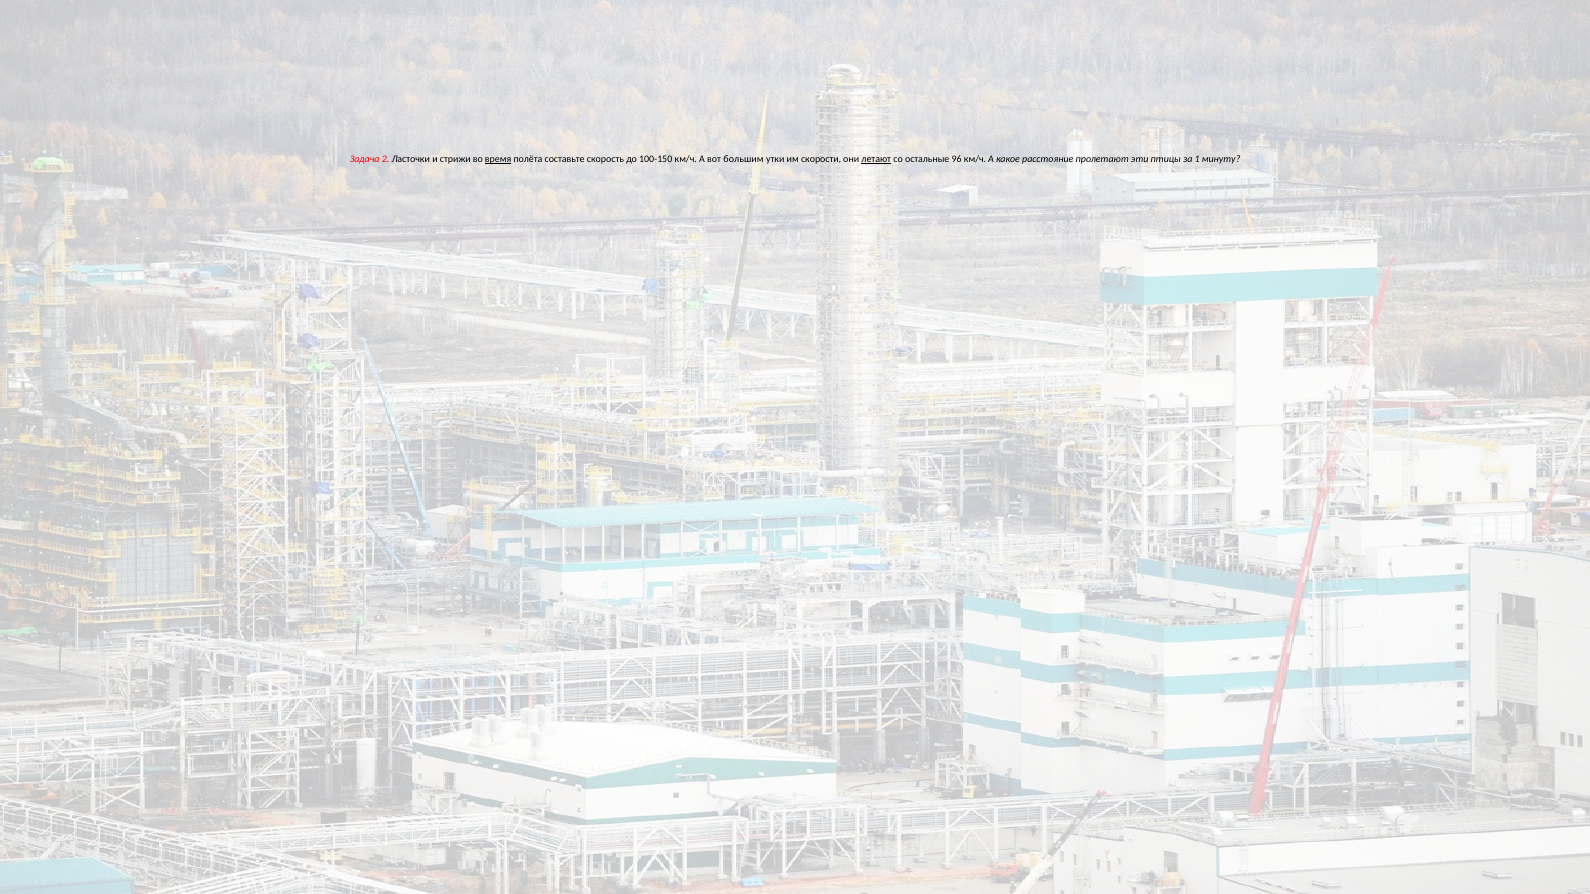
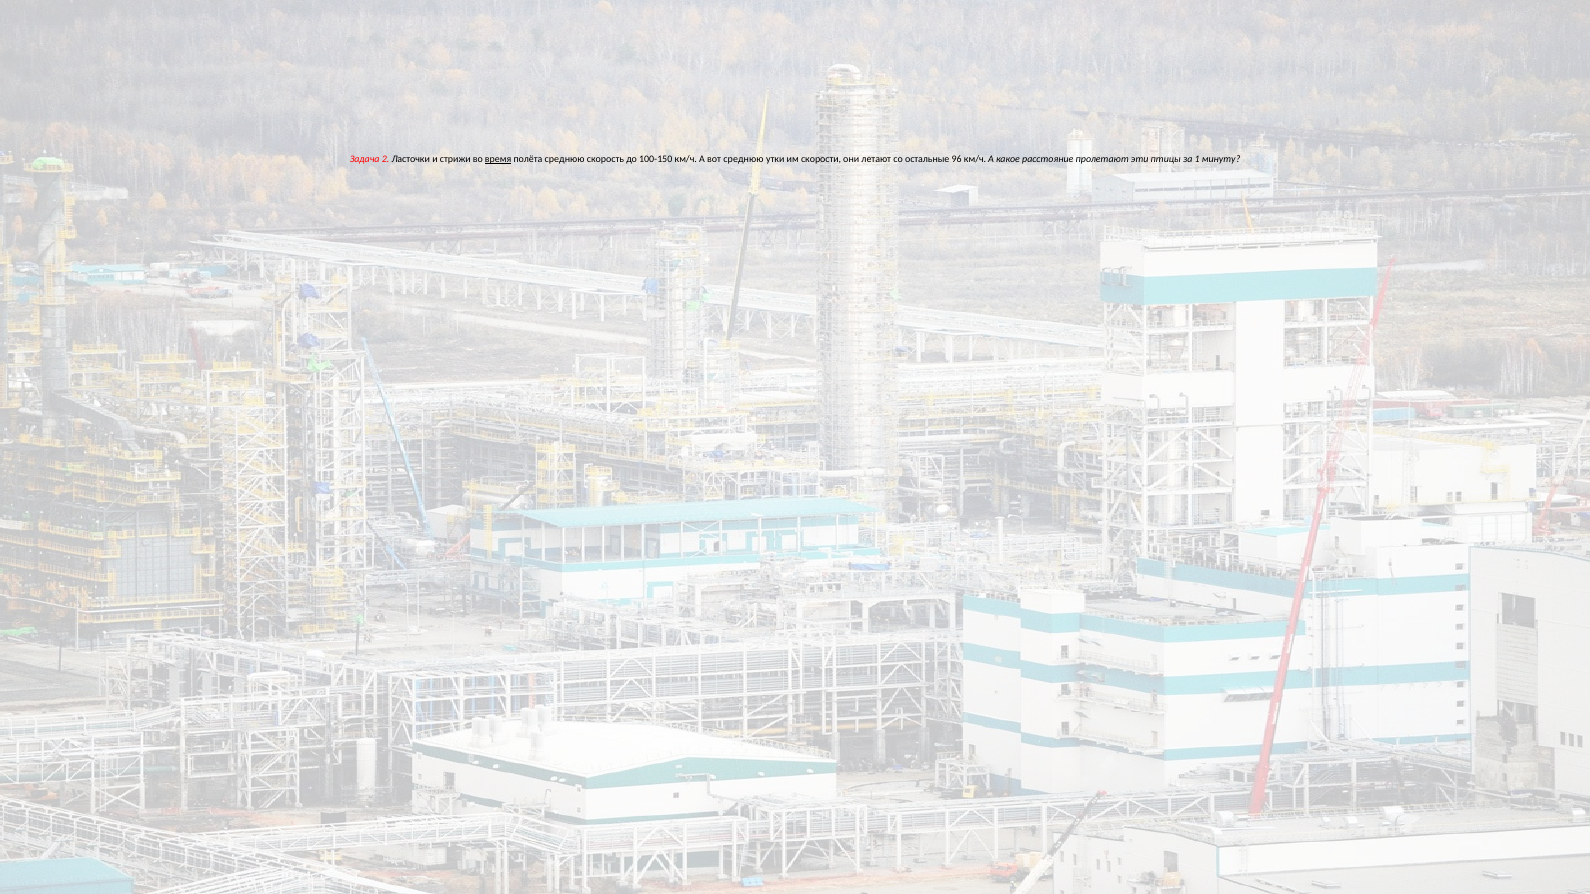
полёта составьте: составьте -> среднюю
вот большим: большим -> среднюю
летают underline: present -> none
